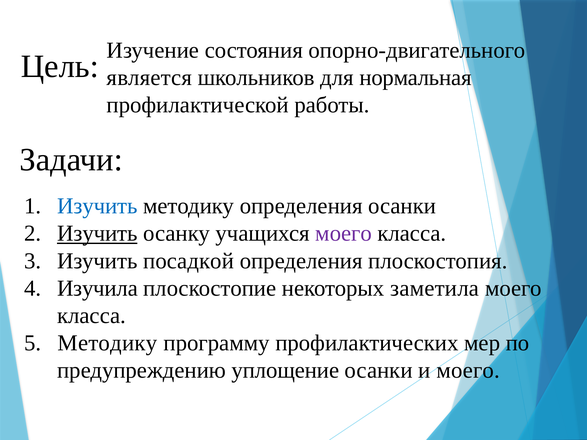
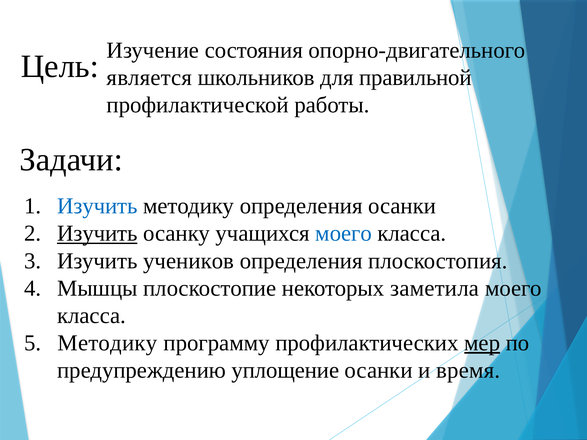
нормальная: нормальная -> правильной
моего at (344, 234) colour: purple -> blue
посадкой: посадкой -> учеников
Изучила: Изучила -> Мышцы
мер underline: none -> present
и моего: моего -> время
